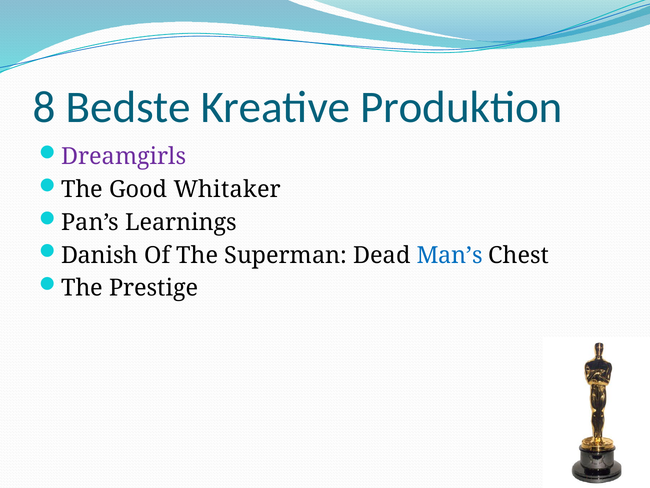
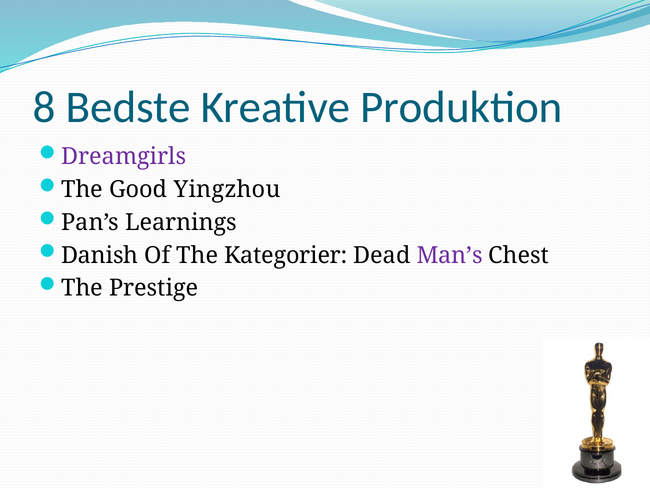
Whitaker: Whitaker -> Yingzhou
Superman: Superman -> Kategorier
Man’s colour: blue -> purple
